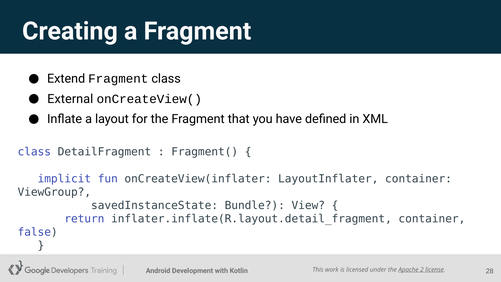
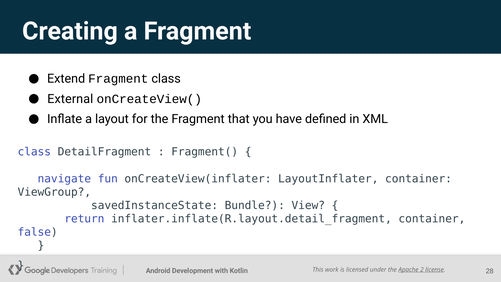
implicit: implicit -> navigate
